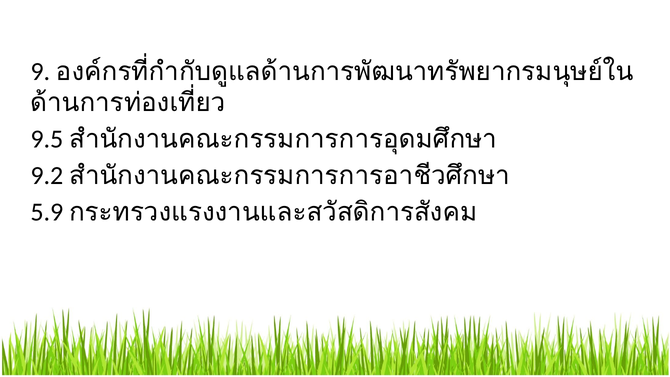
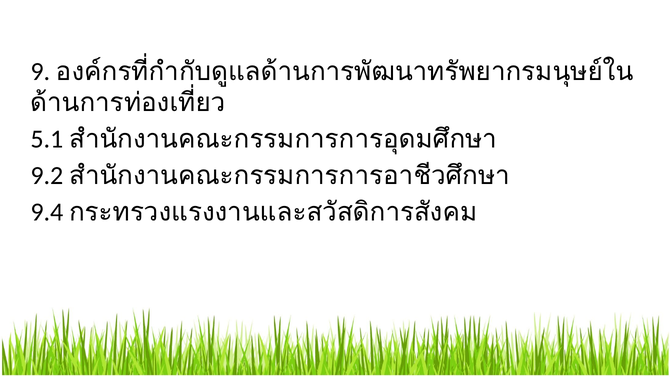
9.5: 9.5 -> 5.1
5.9: 5.9 -> 9.4
